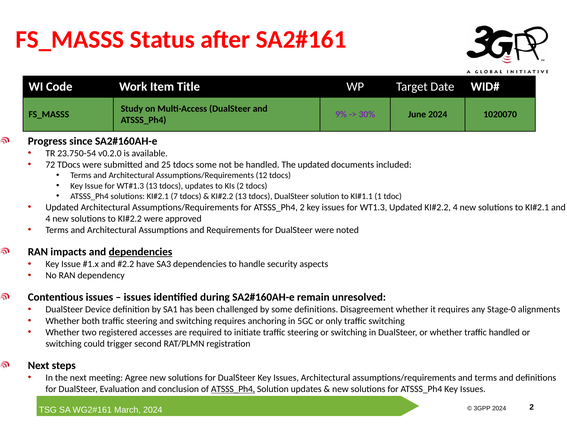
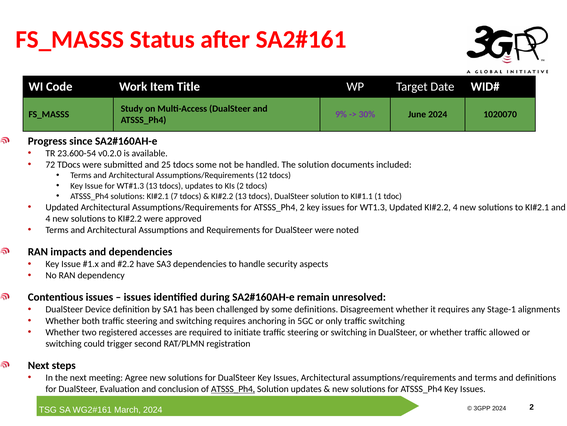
23.750-54: 23.750-54 -> 23.600-54
The updated: updated -> solution
dependencies at (140, 251) underline: present -> none
Stage-0: Stage-0 -> Stage-1
traffic handled: handled -> allowed
